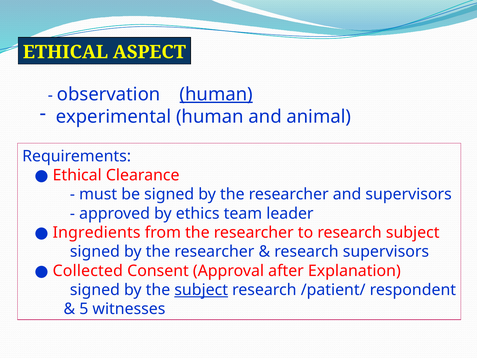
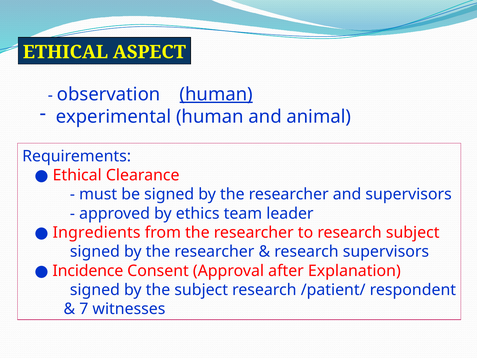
Collected: Collected -> Incidence
subject at (201, 290) underline: present -> none
5: 5 -> 7
